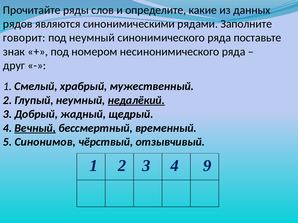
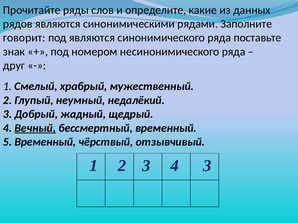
под неумный: неумный -> являются
недалёкий underline: present -> none
5 Синонимов: Синонимов -> Временный
4 9: 9 -> 3
